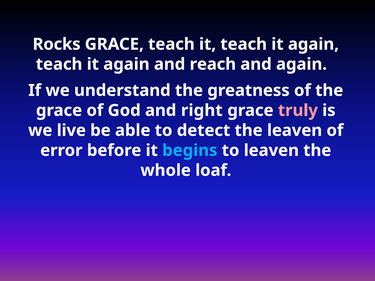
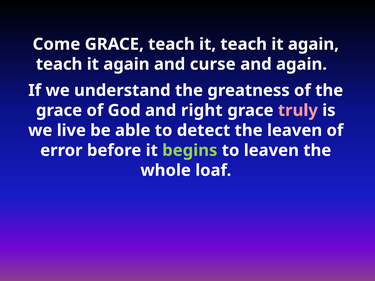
Rocks: Rocks -> Come
reach: reach -> curse
begins colour: light blue -> light green
